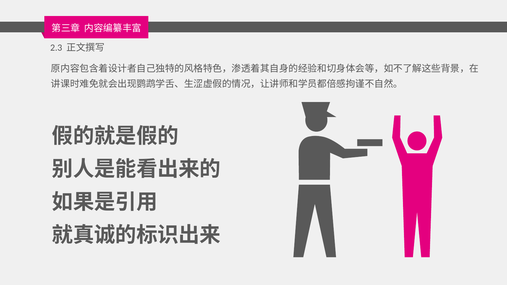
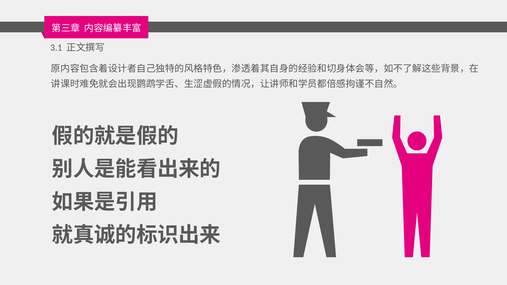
2.3: 2.3 -> 3.1
